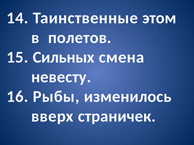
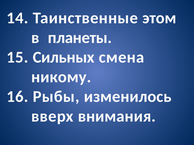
полетов: полетов -> планеты
невесту: невесту -> никому
страничек: страничек -> внимания
